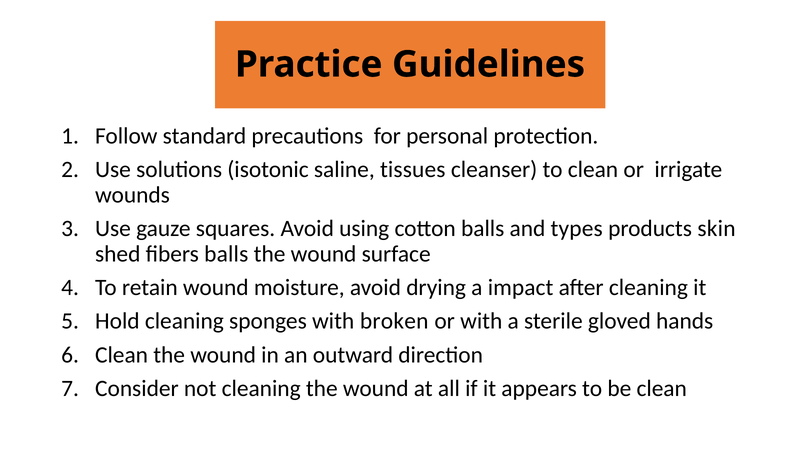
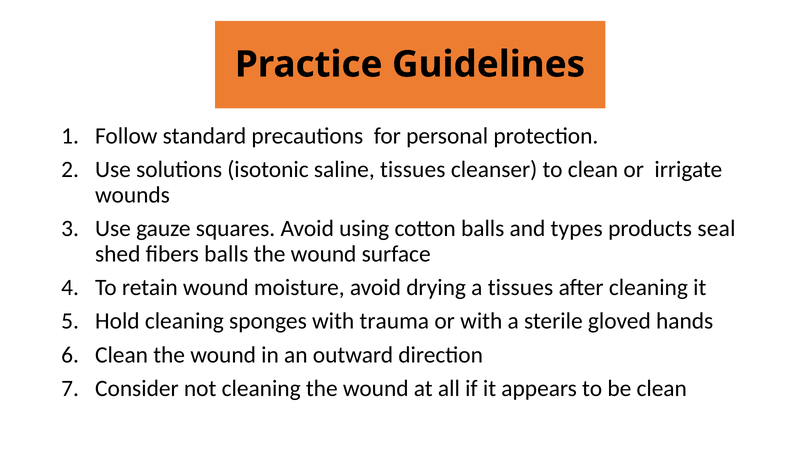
skin: skin -> seal
a impact: impact -> tissues
broken: broken -> trauma
